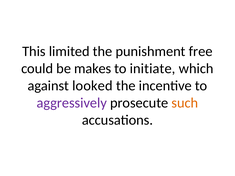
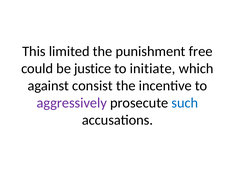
makes: makes -> justice
looked: looked -> consist
such colour: orange -> blue
